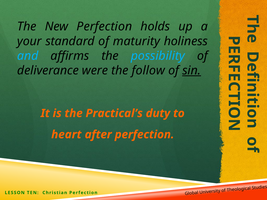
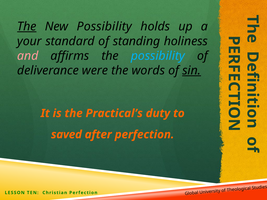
The at (27, 27) underline: none -> present
New Perfection: Perfection -> Possibility
maturity: maturity -> standing
and colour: light blue -> pink
follow: follow -> words
heart: heart -> saved
